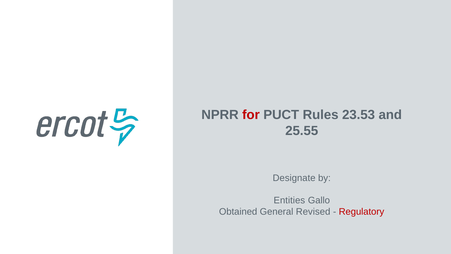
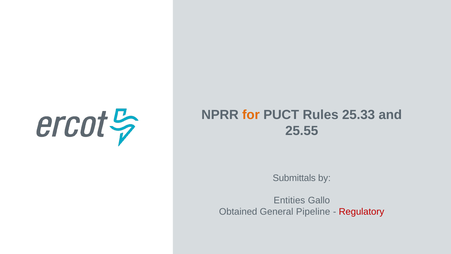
for colour: red -> orange
23.53: 23.53 -> 25.33
Designate: Designate -> Submittals
Revised: Revised -> Pipeline
